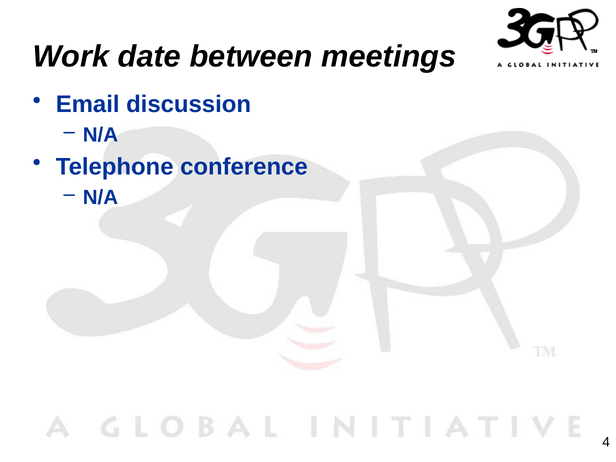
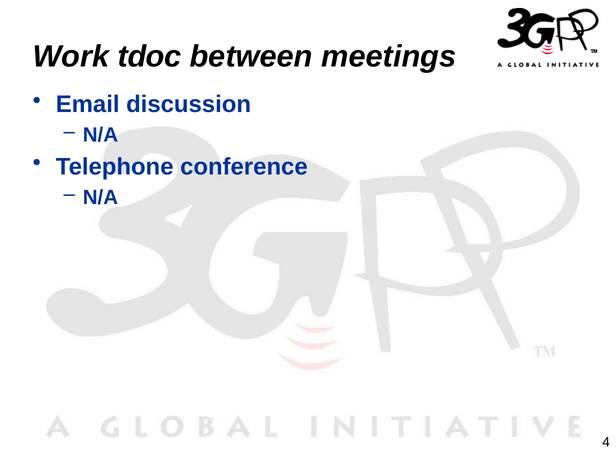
date: date -> tdoc
